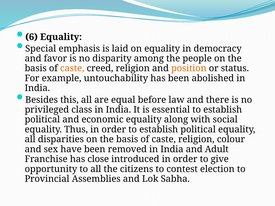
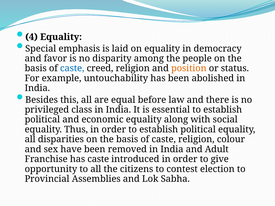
6: 6 -> 4
caste at (72, 68) colour: orange -> blue
has close: close -> caste
